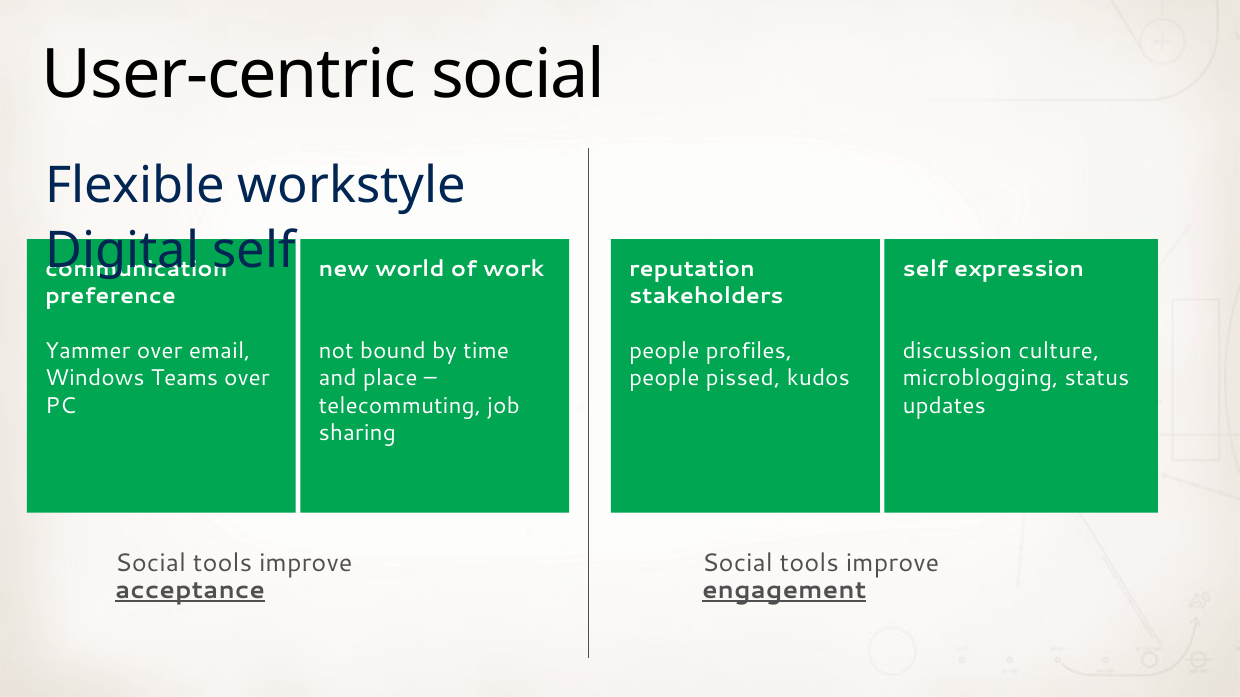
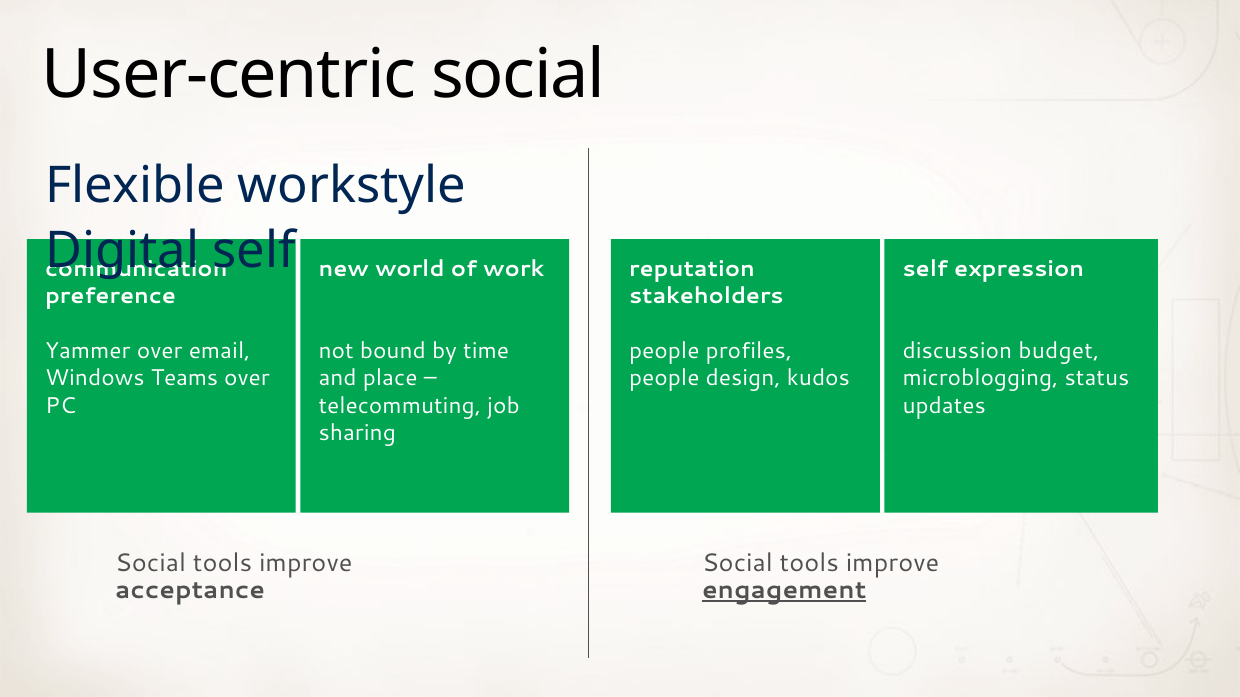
culture: culture -> budget
pissed: pissed -> design
acceptance underline: present -> none
